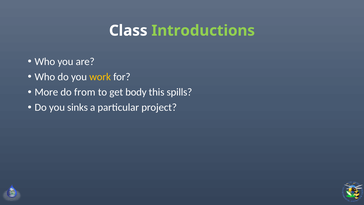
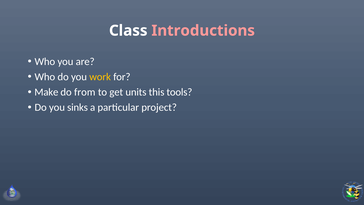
Introductions colour: light green -> pink
More: More -> Make
body: body -> units
spills: spills -> tools
